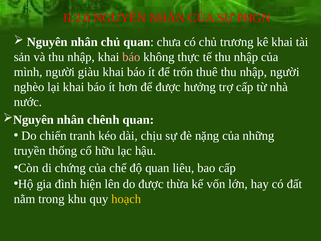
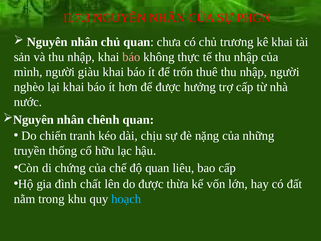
II.2.0: II.2.0 -> II.7.3
hiện: hiện -> chất
hoạch colour: yellow -> light blue
